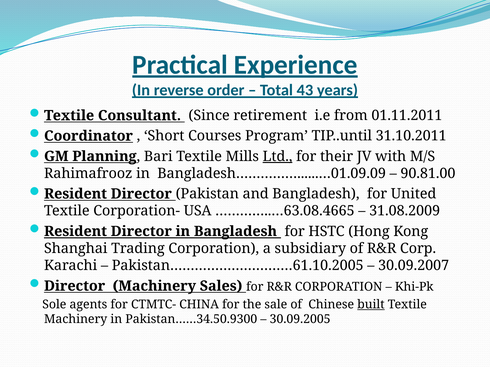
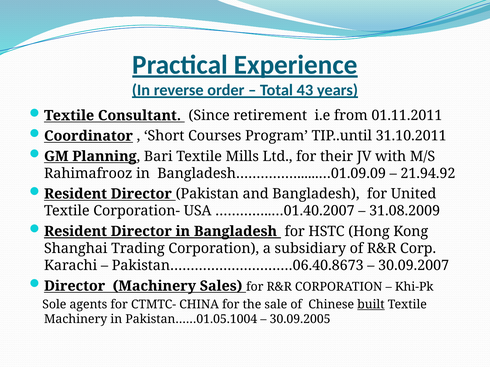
Ltd underline: present -> none
90.81.00: 90.81.00 -> 21.94.92
…………..…63.08.4665: …………..…63.08.4665 -> …………..…01.40.2007
Pakistan…………………………61.10.2005: Pakistan…………………………61.10.2005 -> Pakistan…………………………06.40.8673
Pakistan……34.50.9300: Pakistan……34.50.9300 -> Pakistan……01.05.1004
